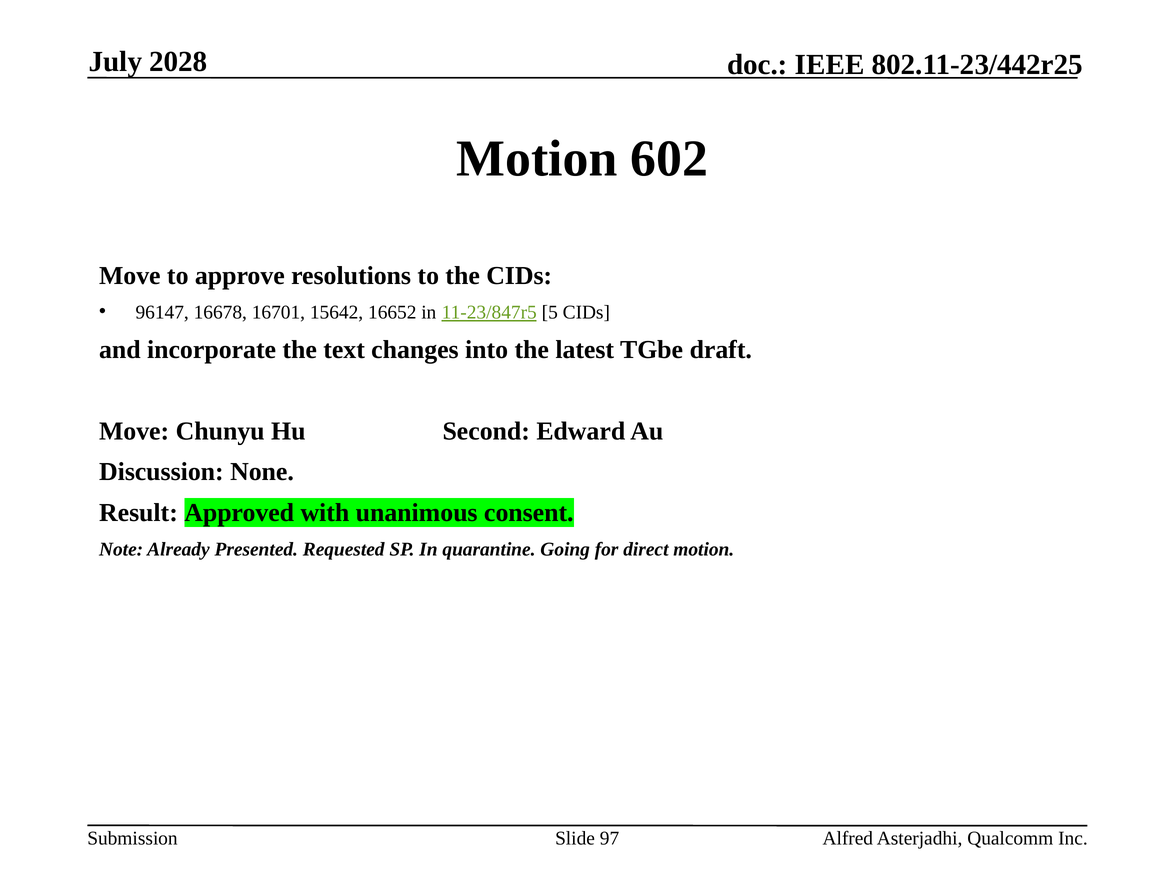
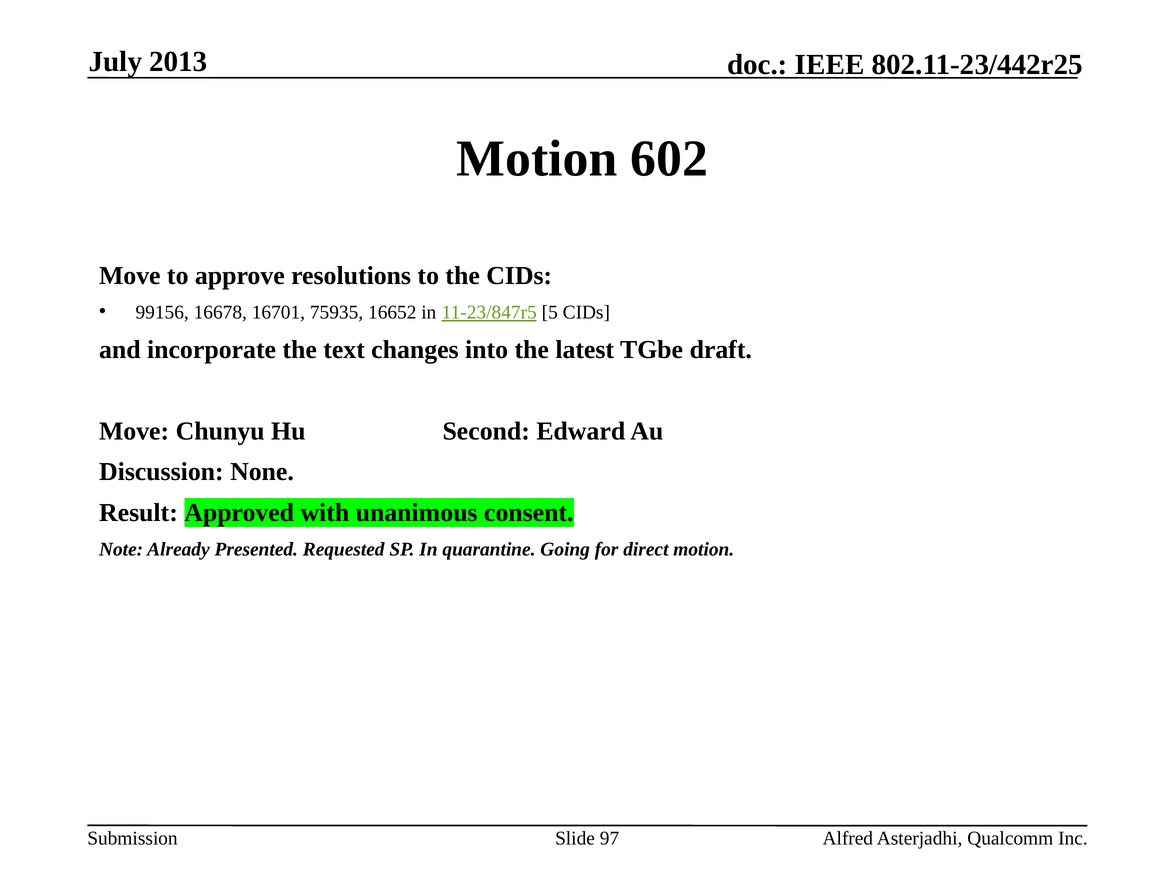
2028: 2028 -> 2013
96147: 96147 -> 99156
15642: 15642 -> 75935
